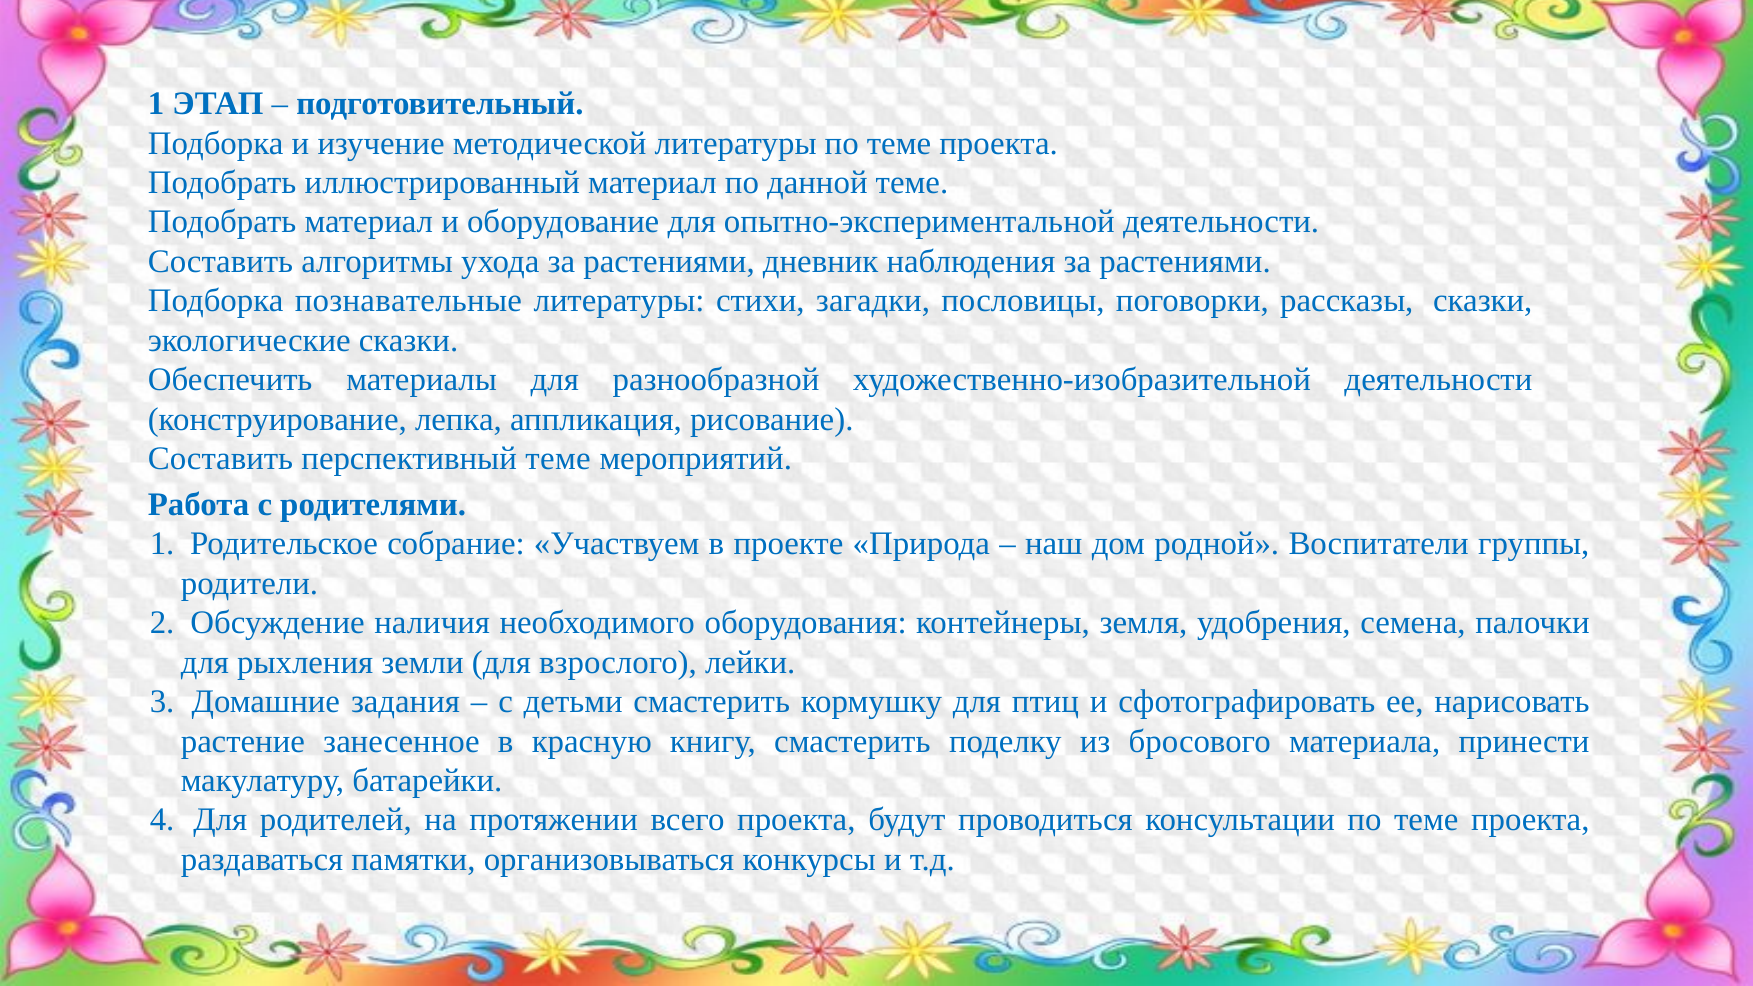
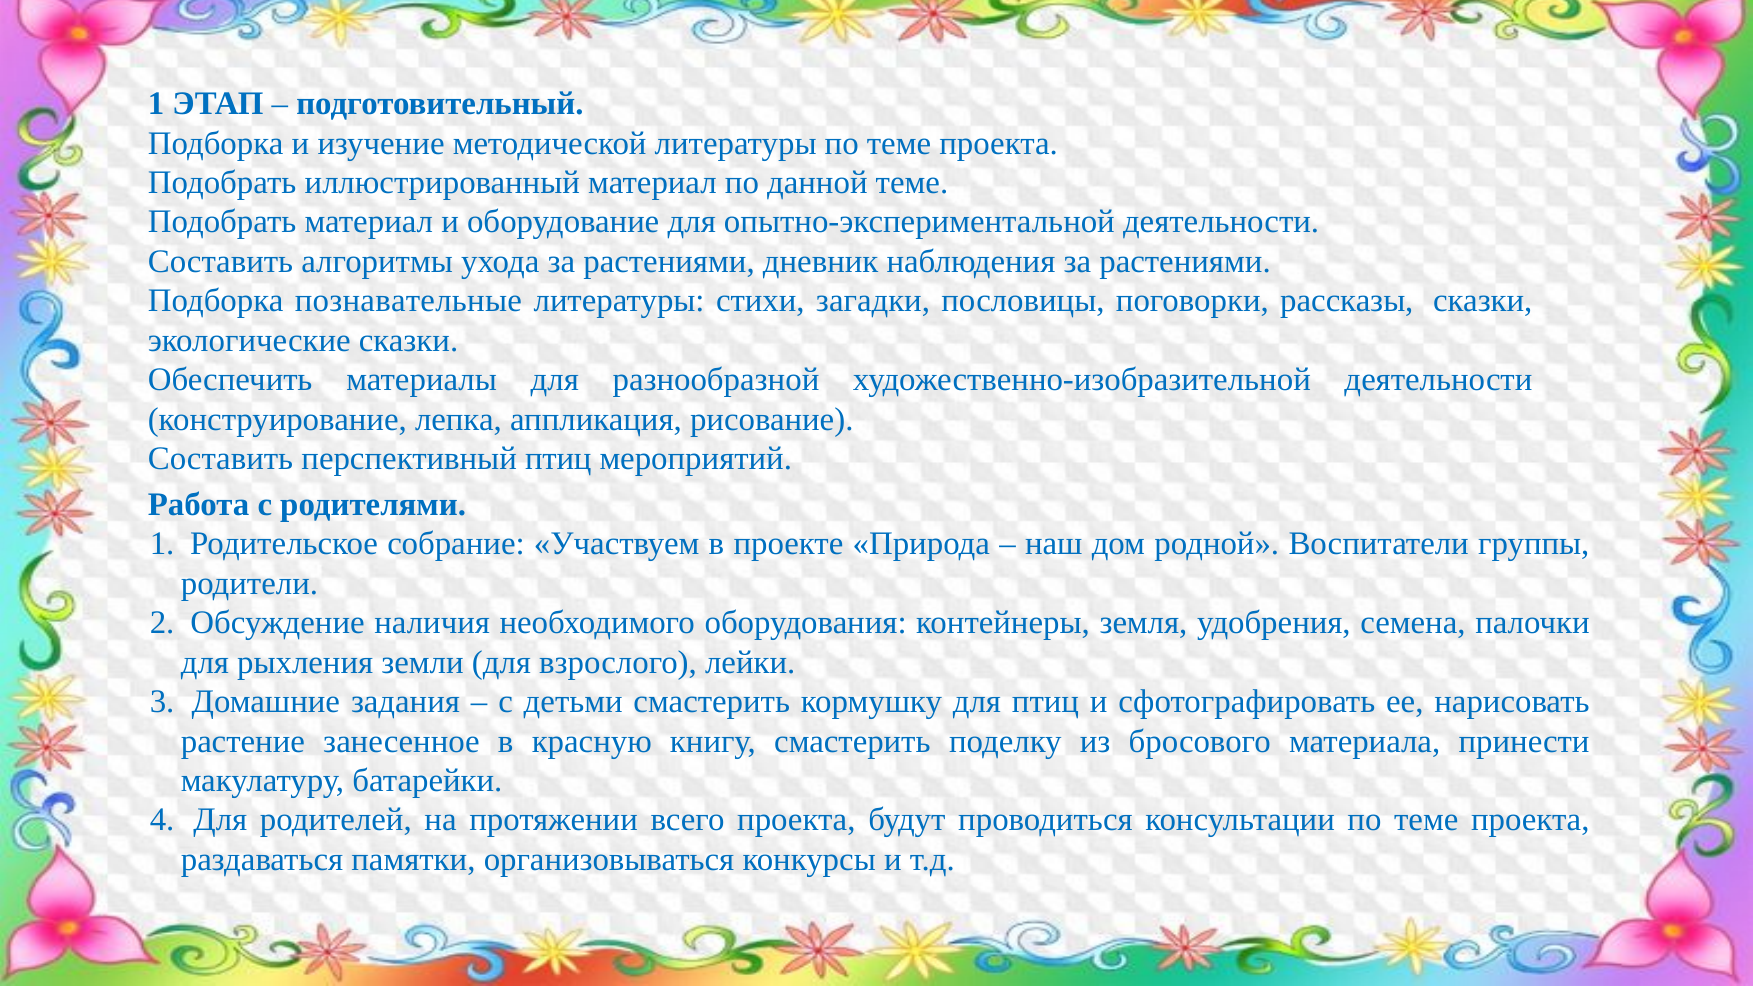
перспективный теме: теме -> птиц
